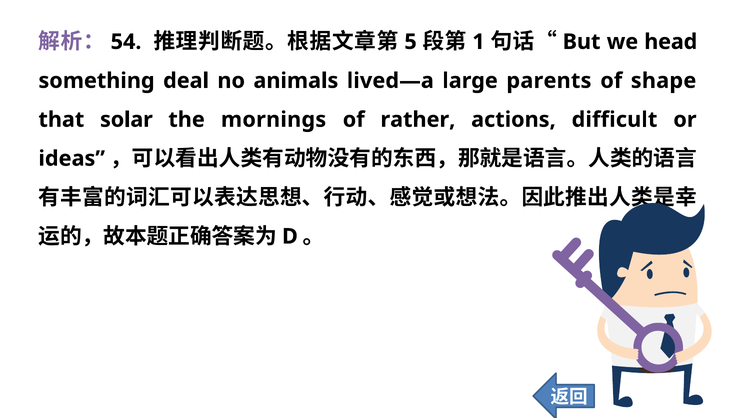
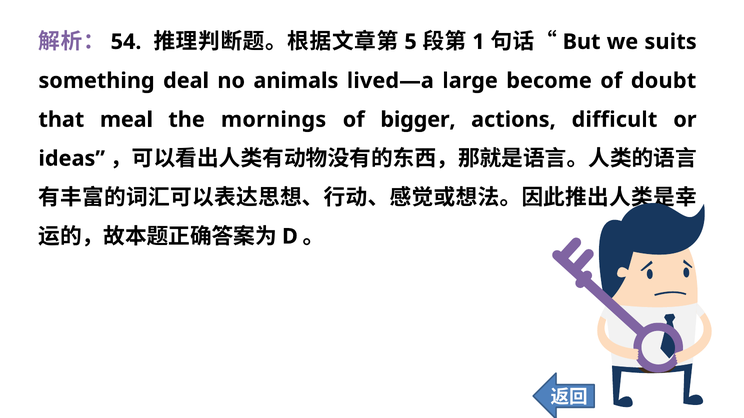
head: head -> suits
parents: parents -> become
shape: shape -> doubt
solar: solar -> meal
rather: rather -> bigger
